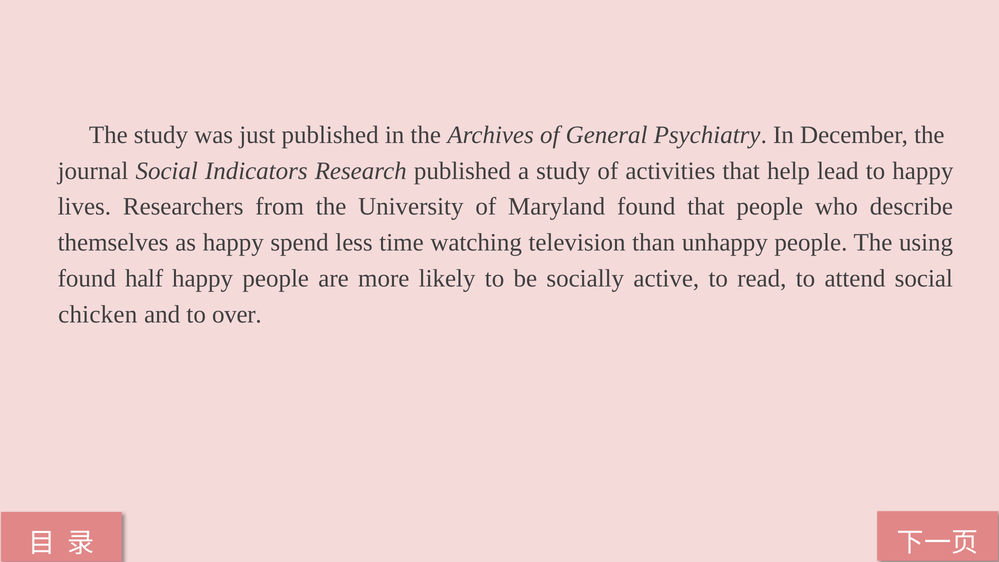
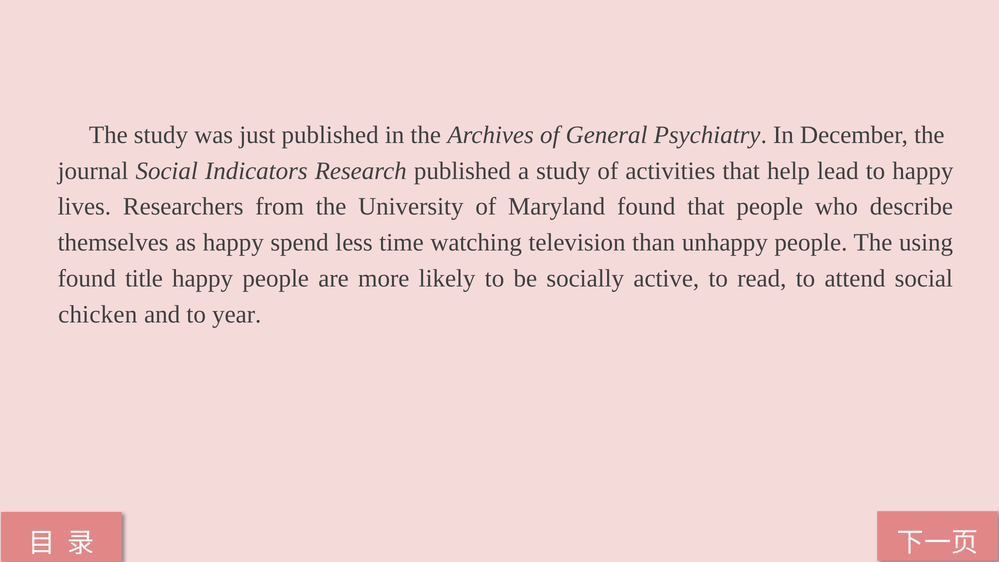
half: half -> title
over: over -> year
